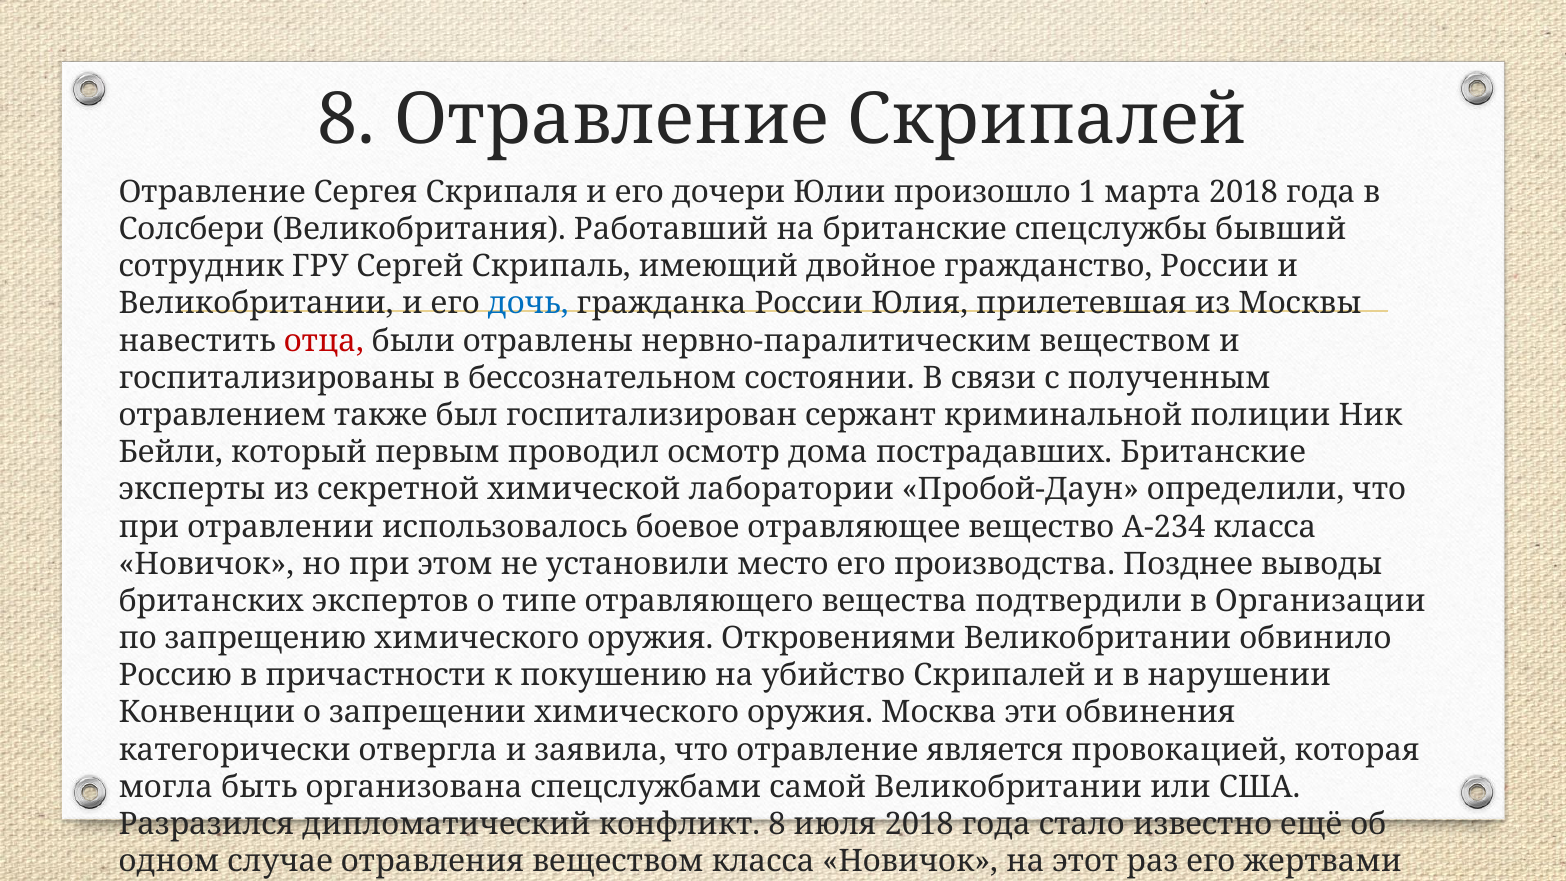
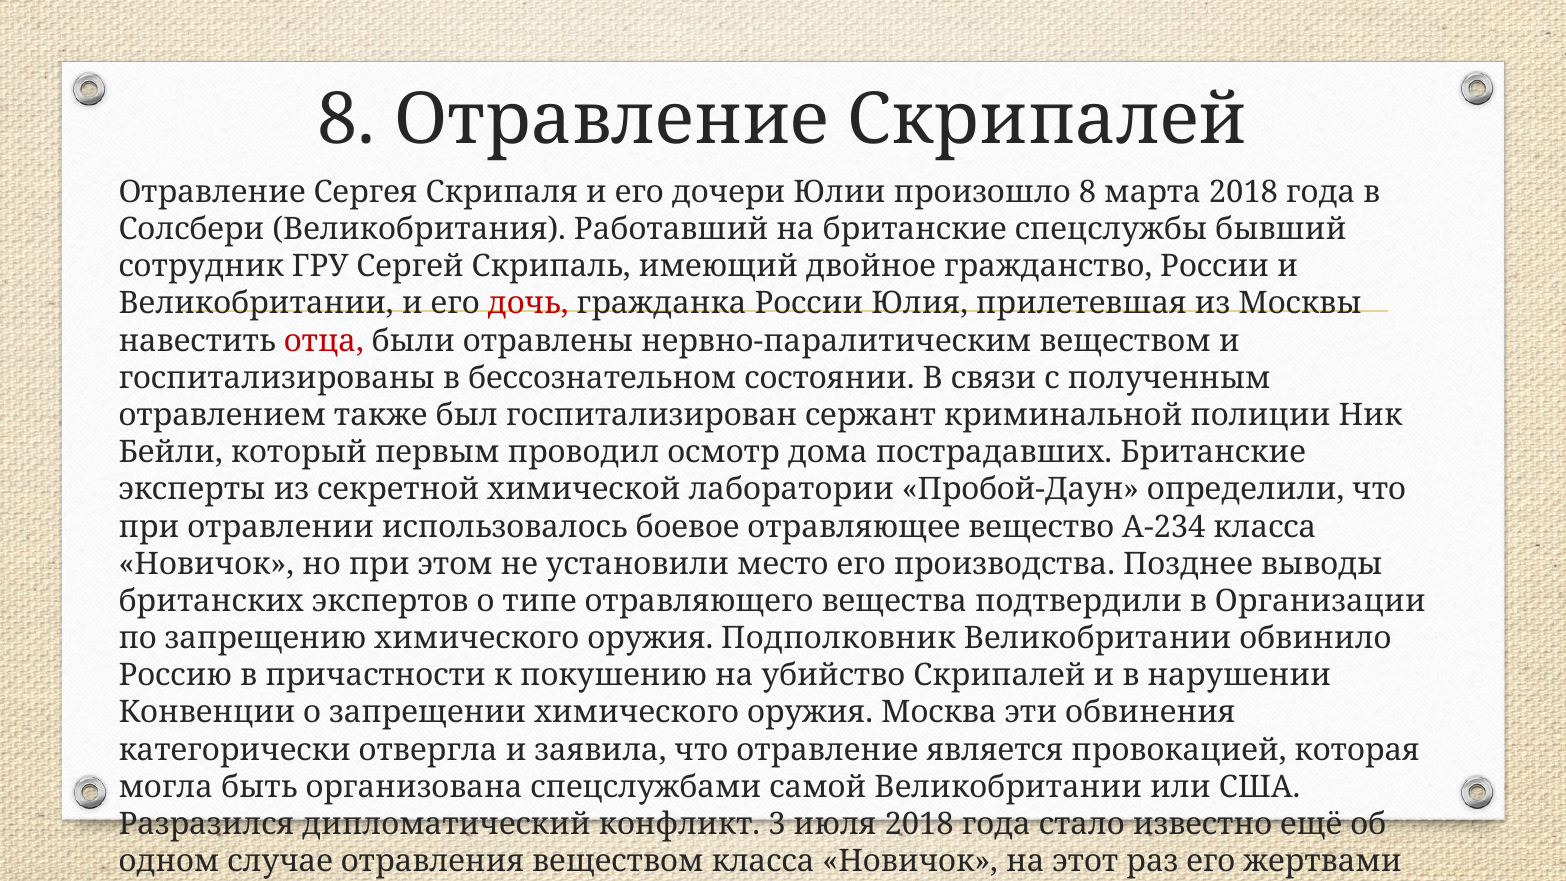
произошло 1: 1 -> 8
дочь colour: blue -> red
Откровениями: Откровениями -> Подполковник
конфликт 8: 8 -> 3
